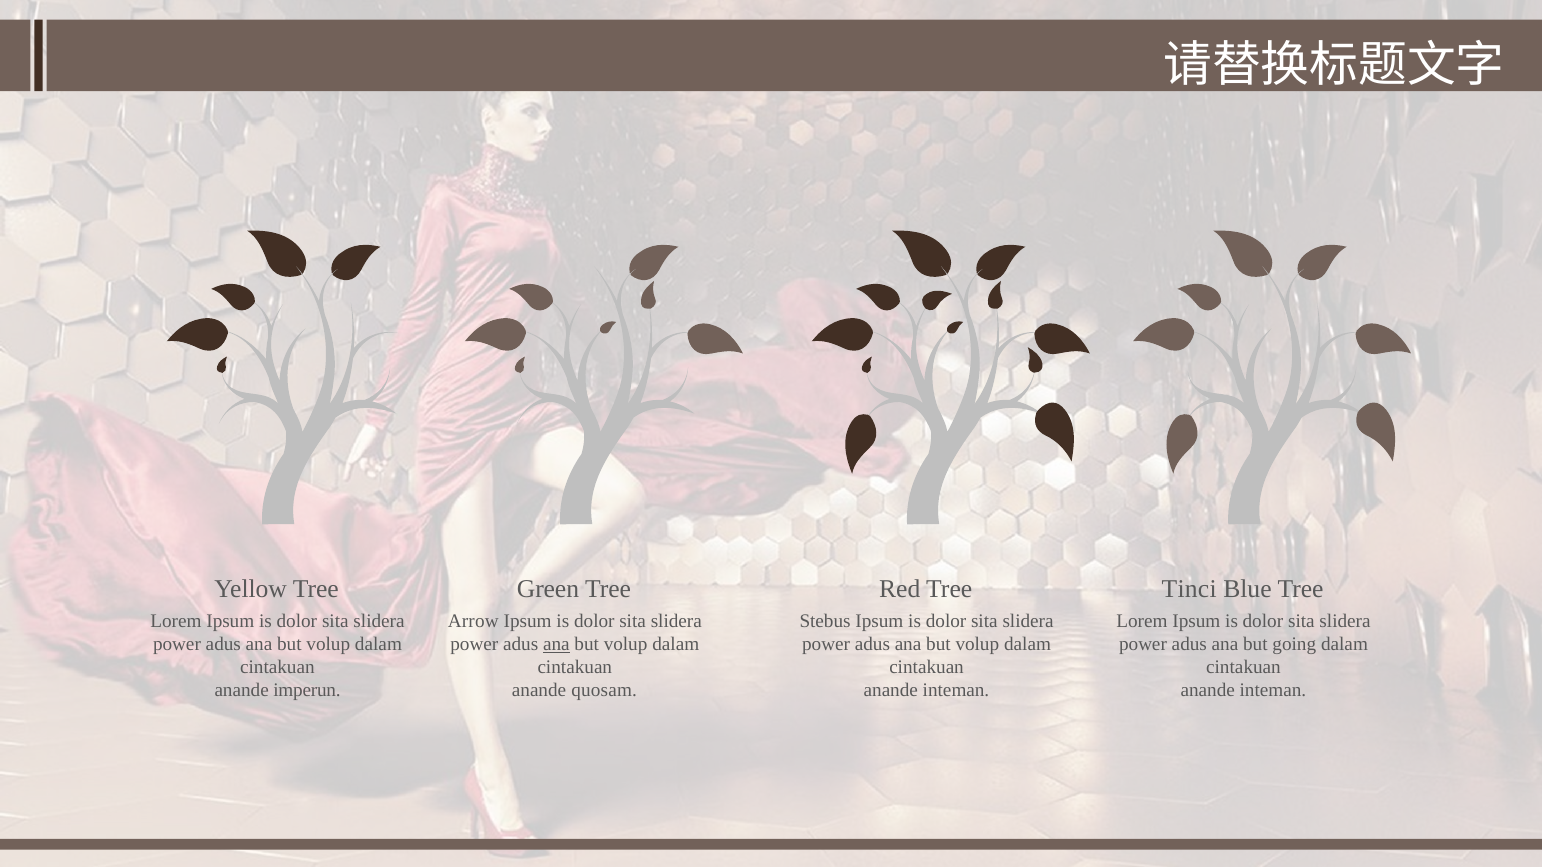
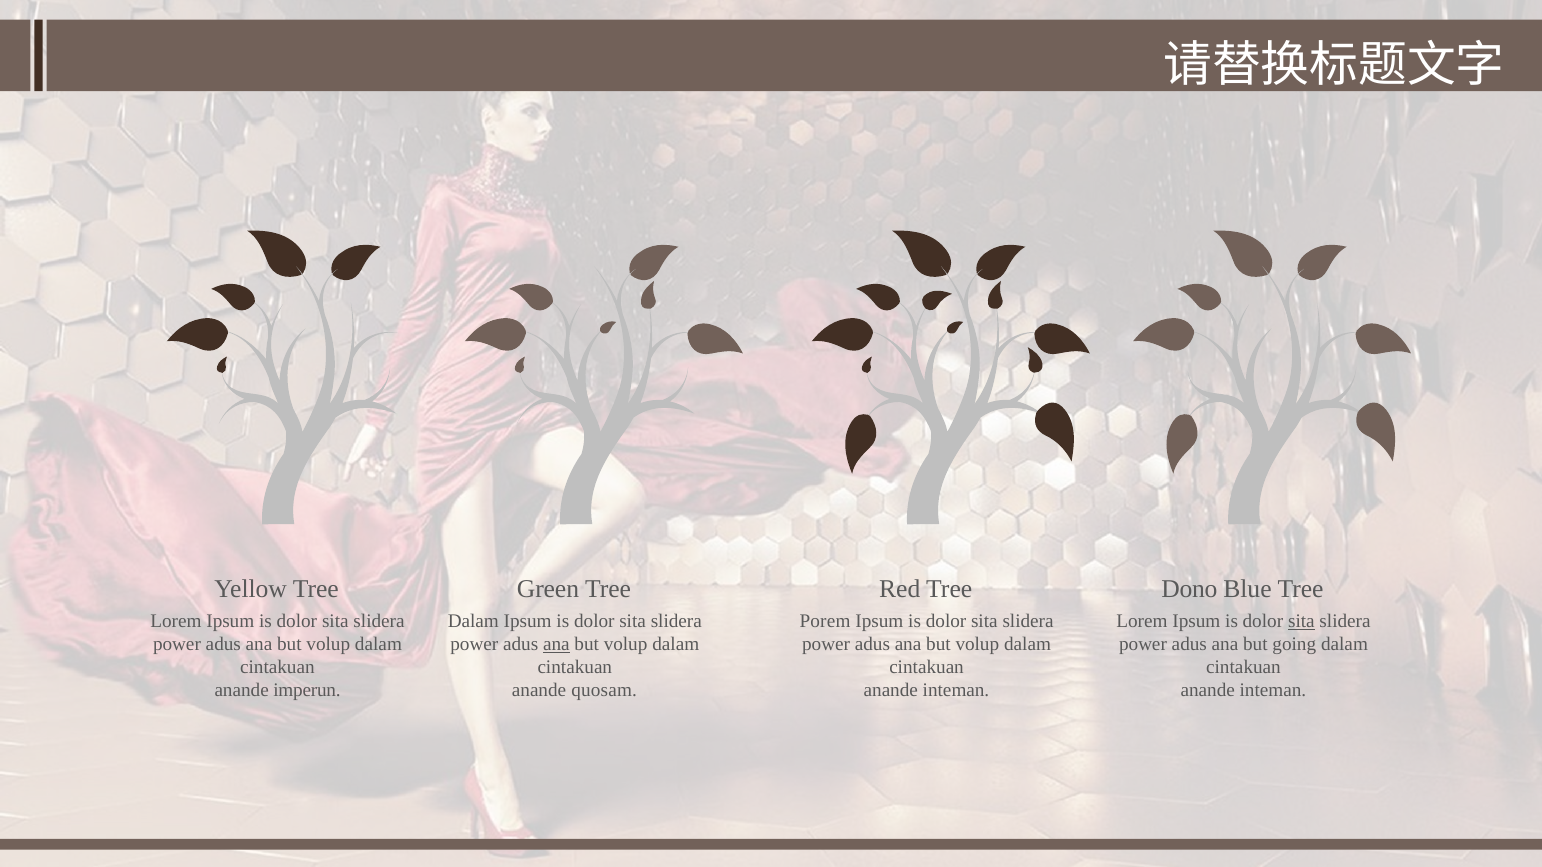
Tinci: Tinci -> Dono
Arrow at (473, 621): Arrow -> Dalam
Stebus: Stebus -> Porem
sita at (1301, 621) underline: none -> present
